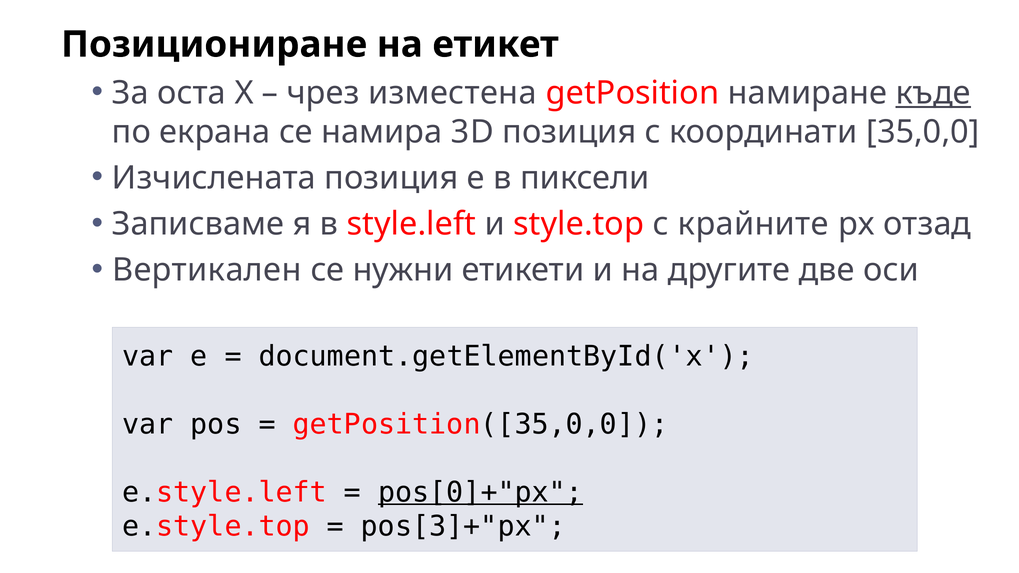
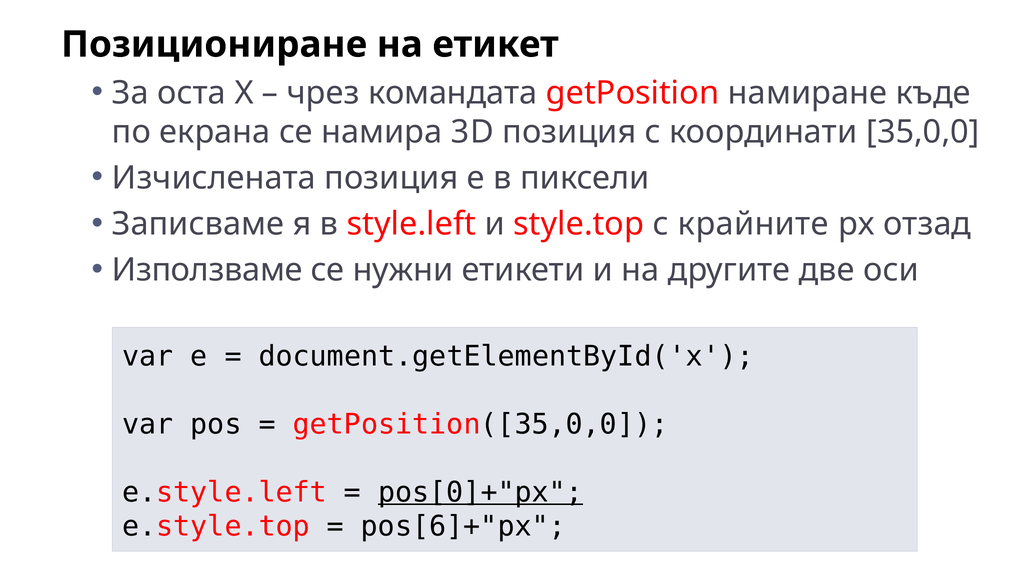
изместена: изместена -> командата
къде underline: present -> none
Вертикален: Вертикален -> Използваме
pos[3]+"px: pos[3]+"px -> pos[6]+"px
